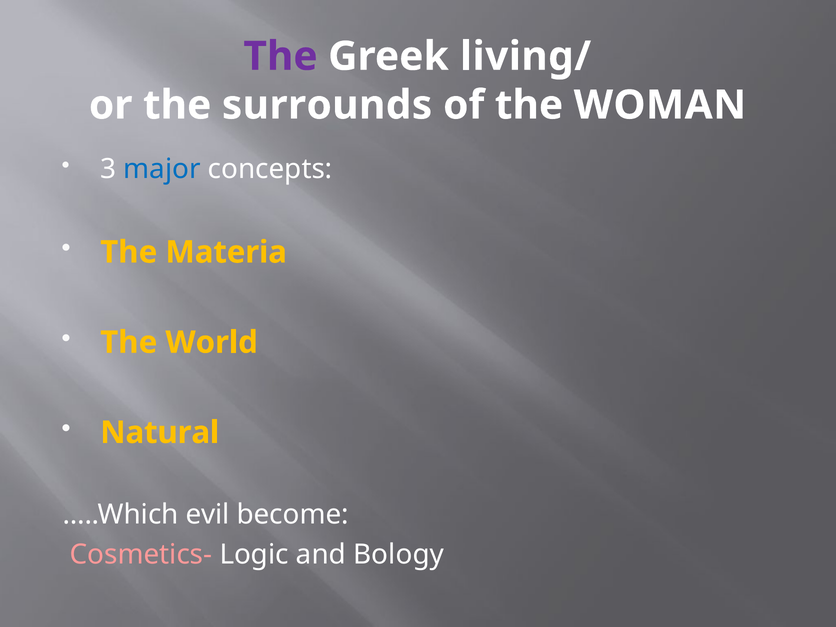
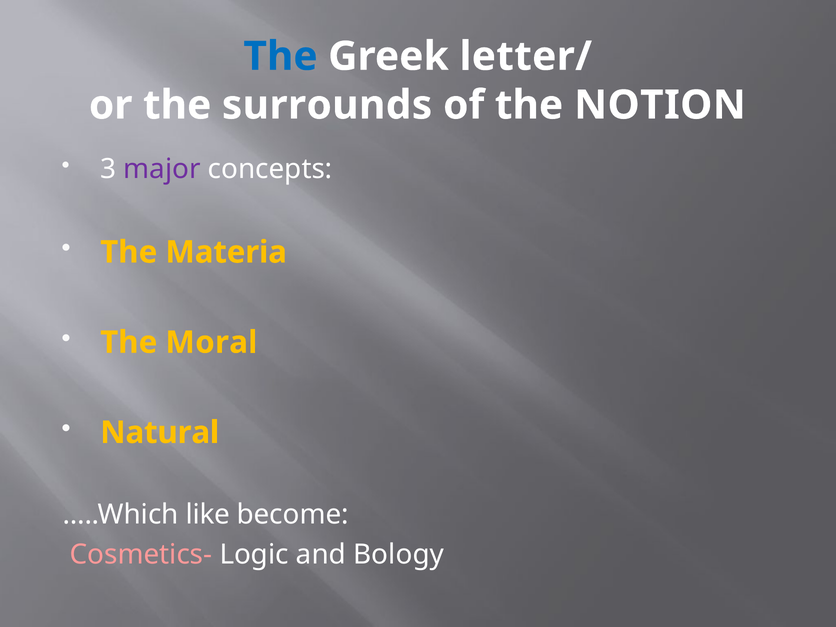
The at (281, 56) colour: purple -> blue
living/: living/ -> letter/
WOMAN: WOMAN -> NOTION
major colour: blue -> purple
World: World -> Moral
evil: evil -> like
